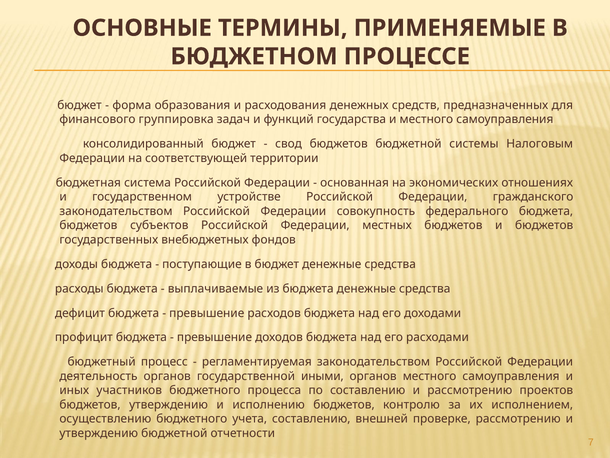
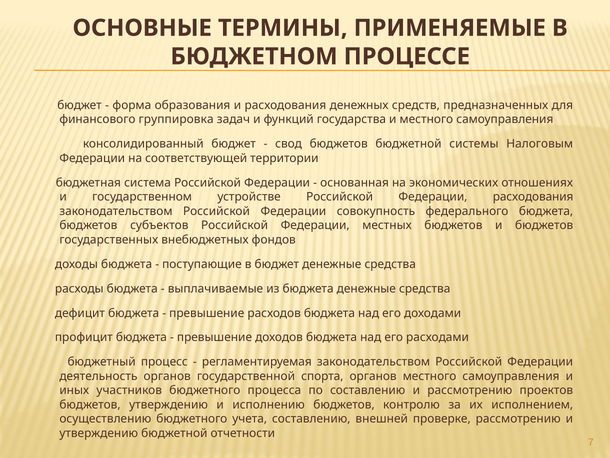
Федерации гражданского: гражданского -> расходования
иными: иными -> спорта
